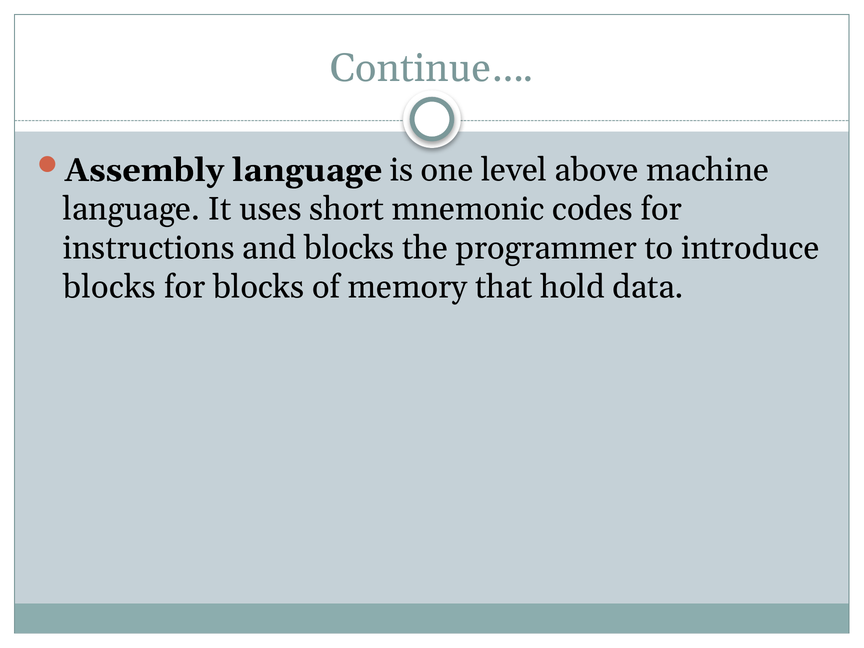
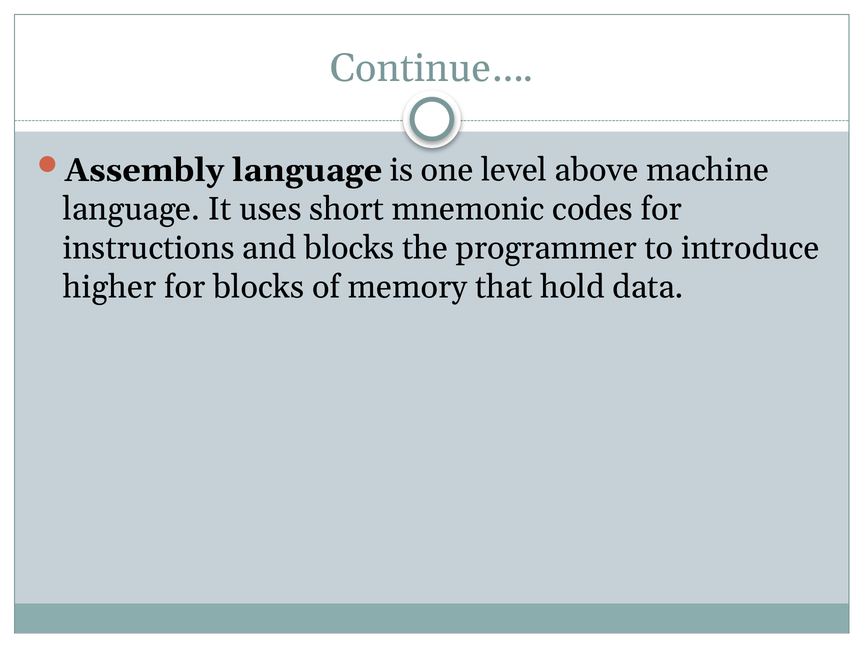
blocks at (110, 287): blocks -> higher
